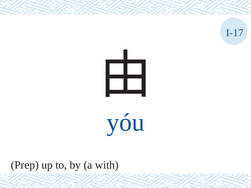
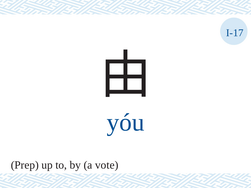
with: with -> vote
